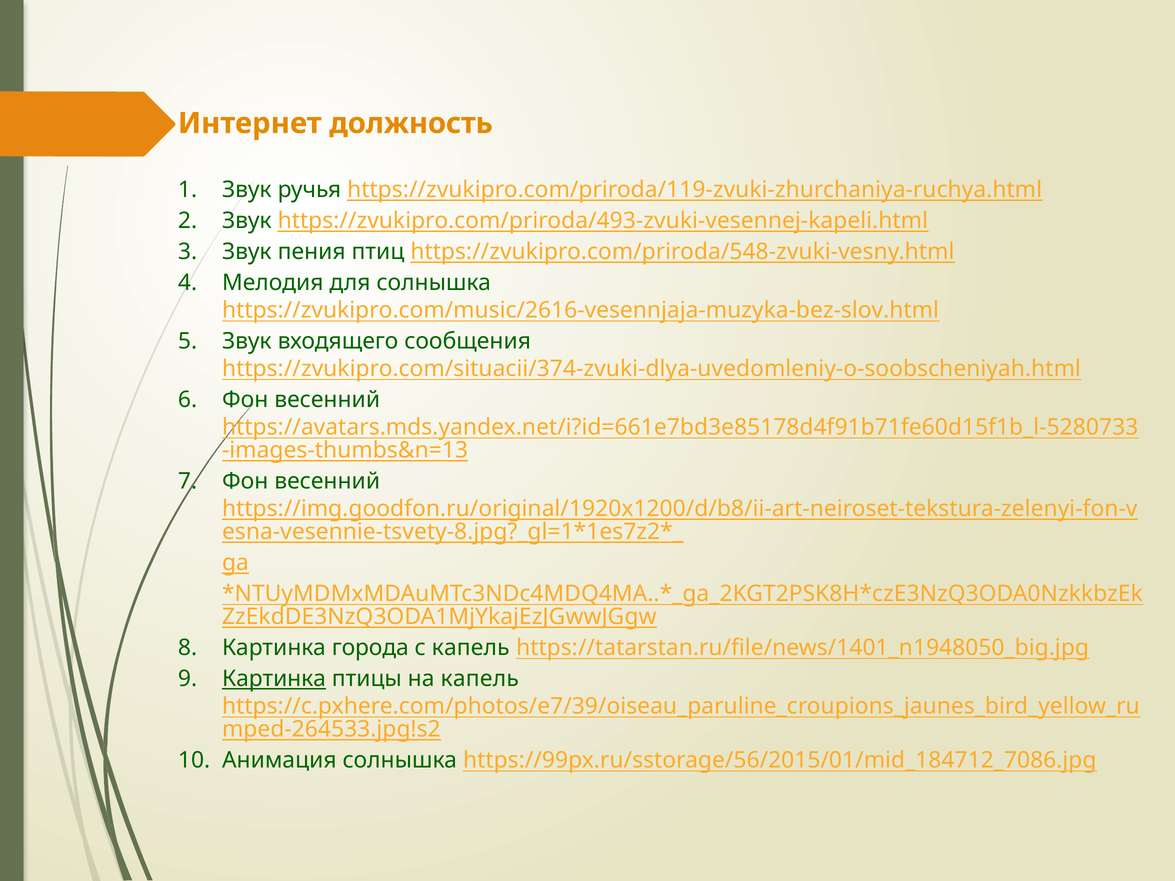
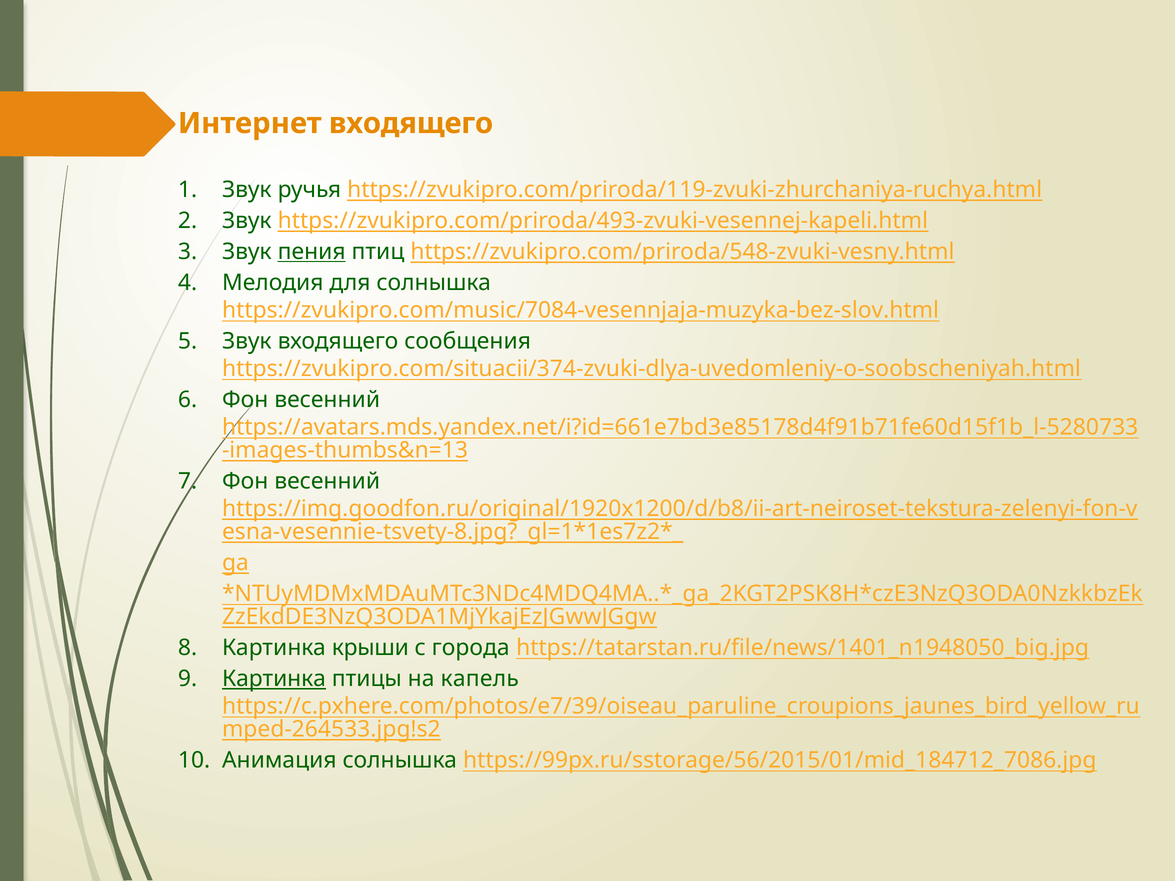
Интернет должность: должность -> входящего
пения underline: none -> present
https://zvukipro.com/music/2616-vesennjaja-muzyka-bez-slov.html: https://zvukipro.com/music/2616-vesennjaja-muzyka-bez-slov.html -> https://zvukipro.com/music/7084-vesennjaja-muzyka-bez-slov.html
города: города -> крыши
с капель: капель -> города
